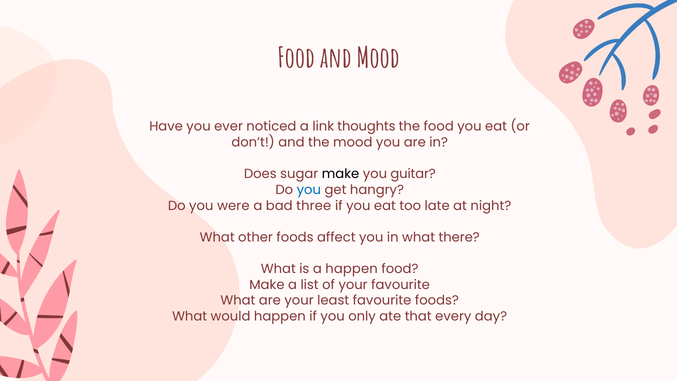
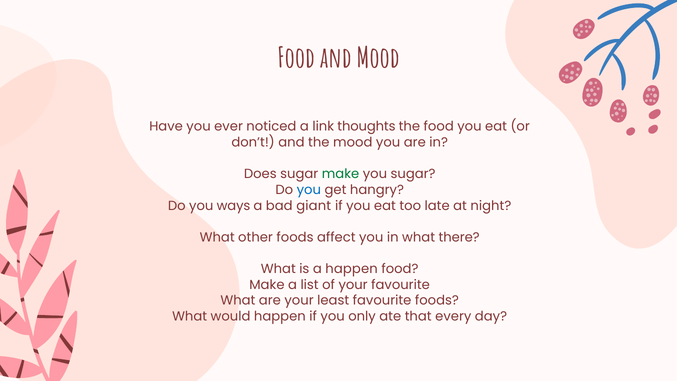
make at (341, 174) colour: black -> green
you guitar: guitar -> sugar
were: were -> ways
three: three -> giant
